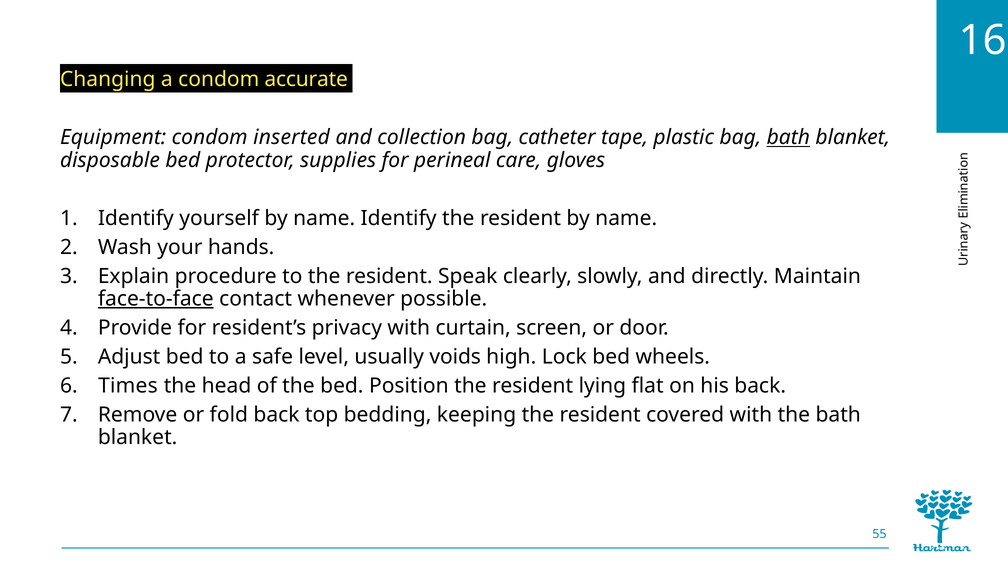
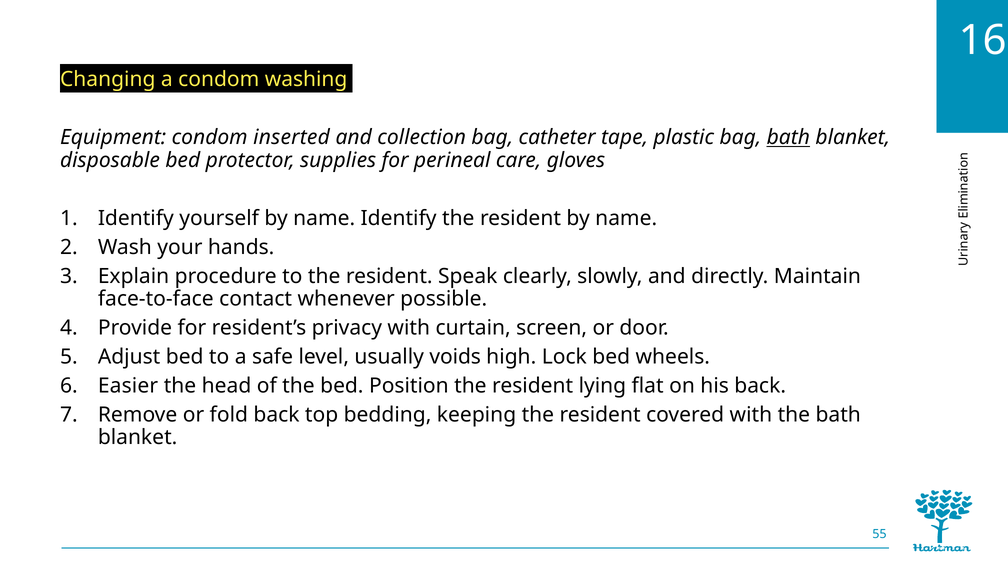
accurate: accurate -> washing
face-to-face underline: present -> none
Times: Times -> Easier
